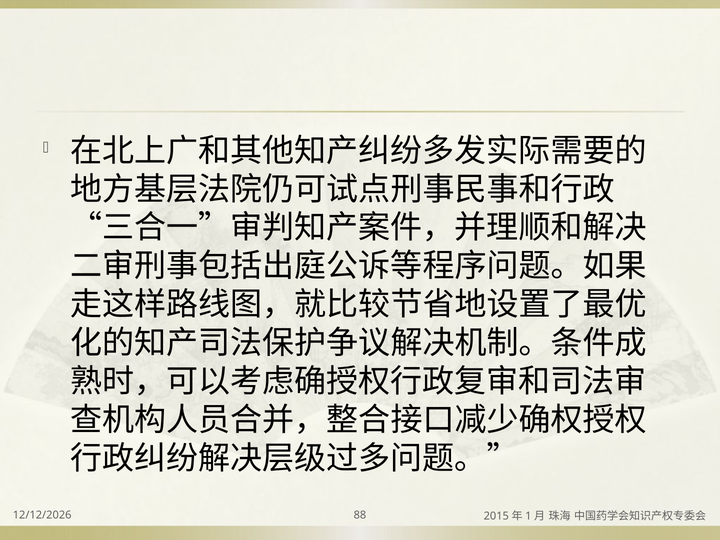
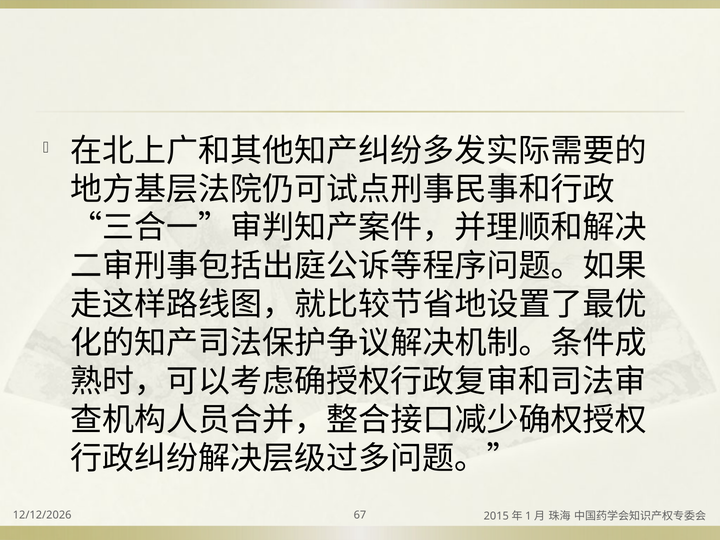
88: 88 -> 67
